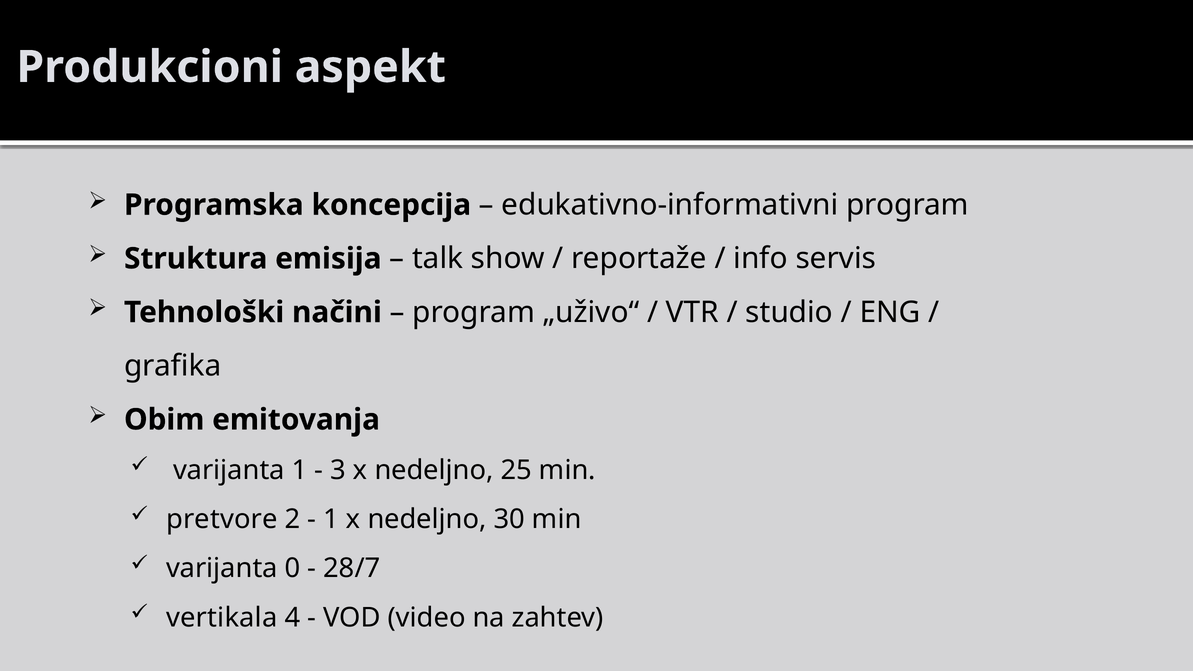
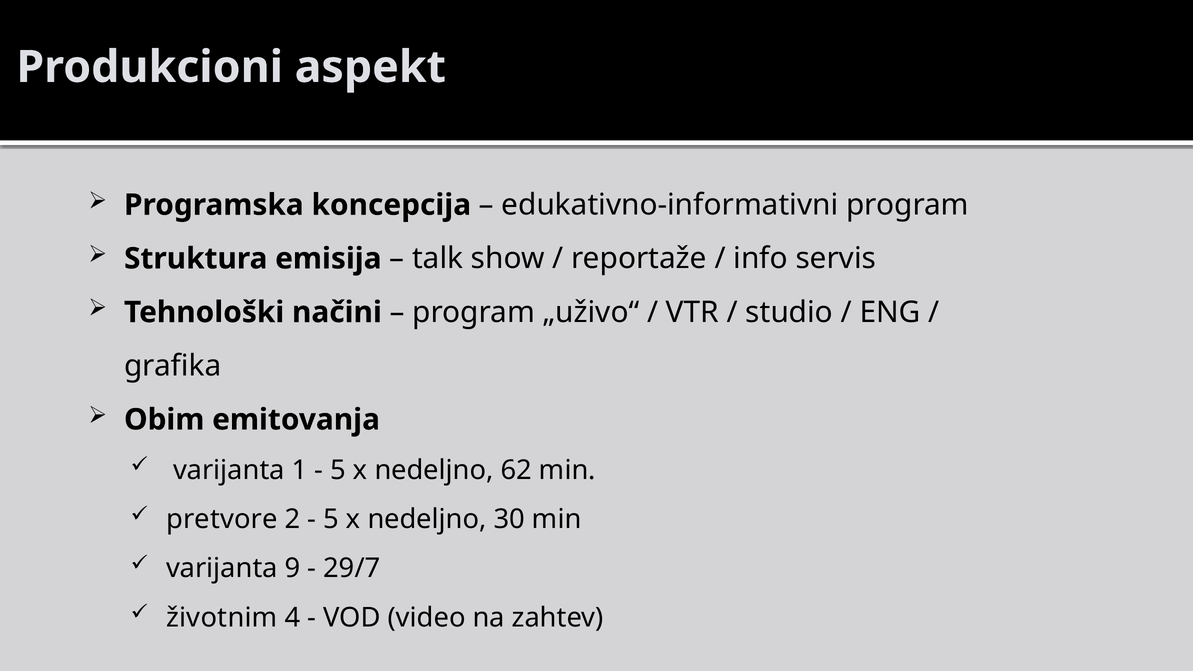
3 at (338, 470): 3 -> 5
25: 25 -> 62
1 at (331, 519): 1 -> 5
0: 0 -> 9
28/7: 28/7 -> 29/7
vertikala: vertikala -> životnim
